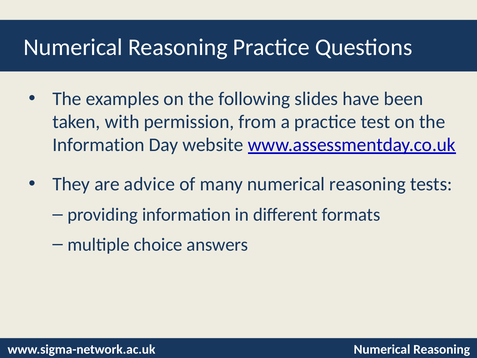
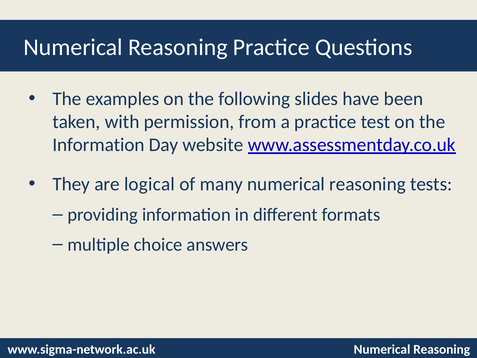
advice: advice -> logical
